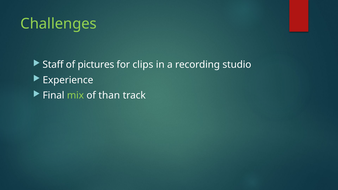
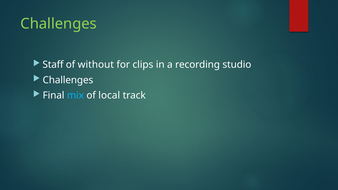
pictures: pictures -> without
Experience at (68, 80): Experience -> Challenges
mix colour: light green -> light blue
than: than -> local
